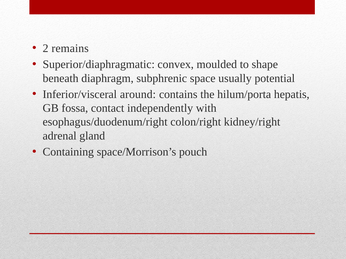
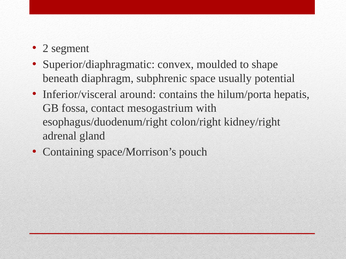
remains: remains -> segment
independently: independently -> mesogastrium
